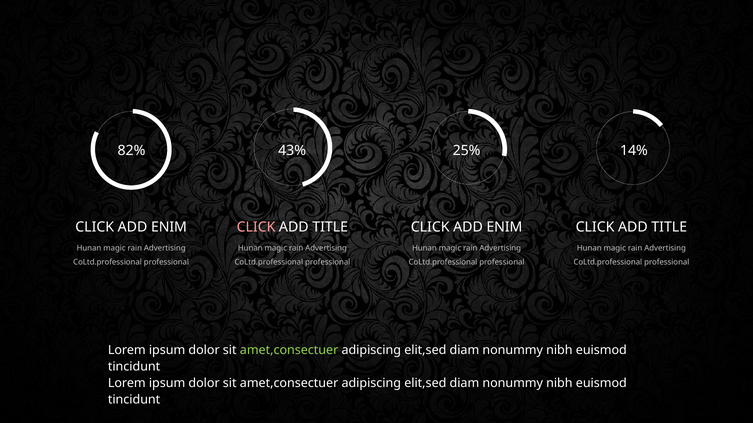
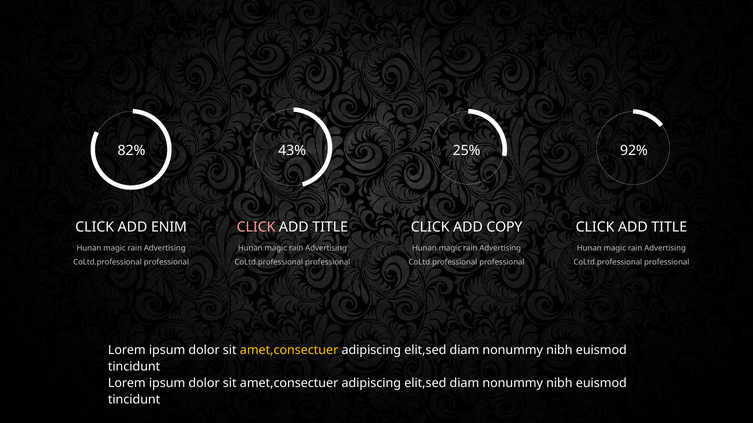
14%: 14% -> 92%
ENIM at (504, 228): ENIM -> COPY
amet,consectuer at (289, 351) colour: light green -> yellow
